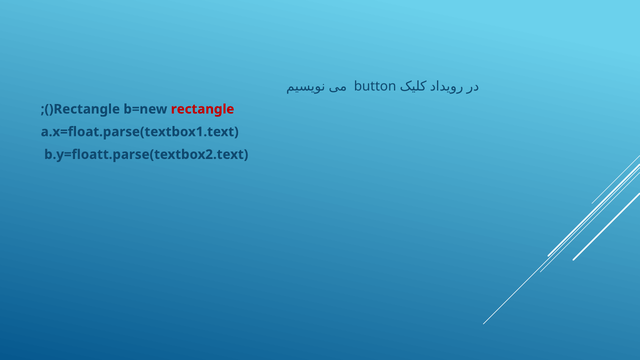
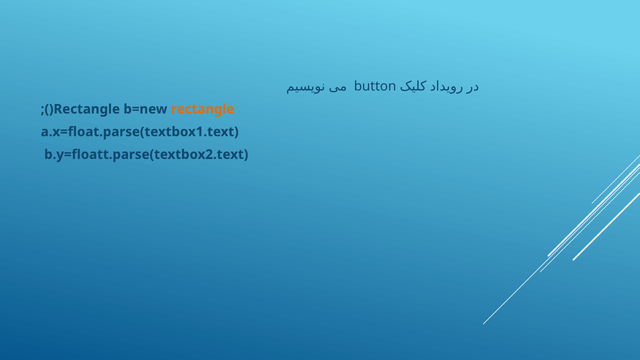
rectangle at (203, 109) colour: red -> orange
